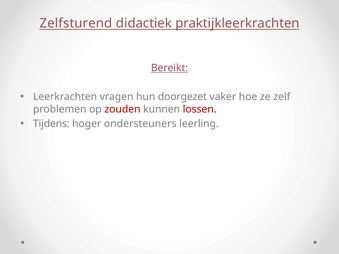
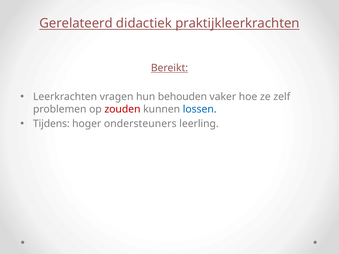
Zelfsturend: Zelfsturend -> Gerelateerd
doorgezet: doorgezet -> behouden
lossen colour: red -> blue
